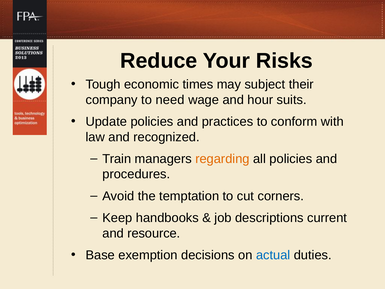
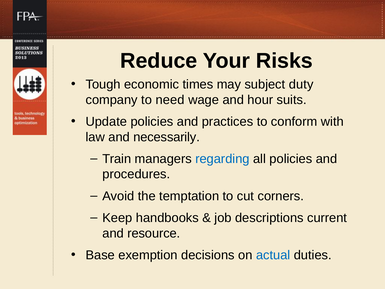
their: their -> duty
recognized: recognized -> necessarily
regarding colour: orange -> blue
